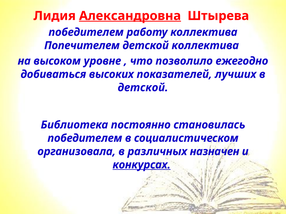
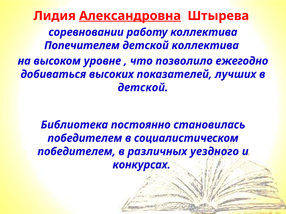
победителем at (86, 32): победителем -> соревновании
организовала at (77, 152): организовала -> победителем
назначен: назначен -> уездного
конкурсах underline: present -> none
